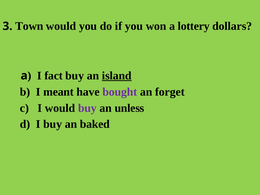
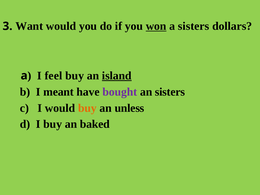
Town: Town -> Want
won underline: none -> present
a lottery: lottery -> sisters
fact: fact -> feel
an forget: forget -> sisters
buy at (87, 108) colour: purple -> orange
